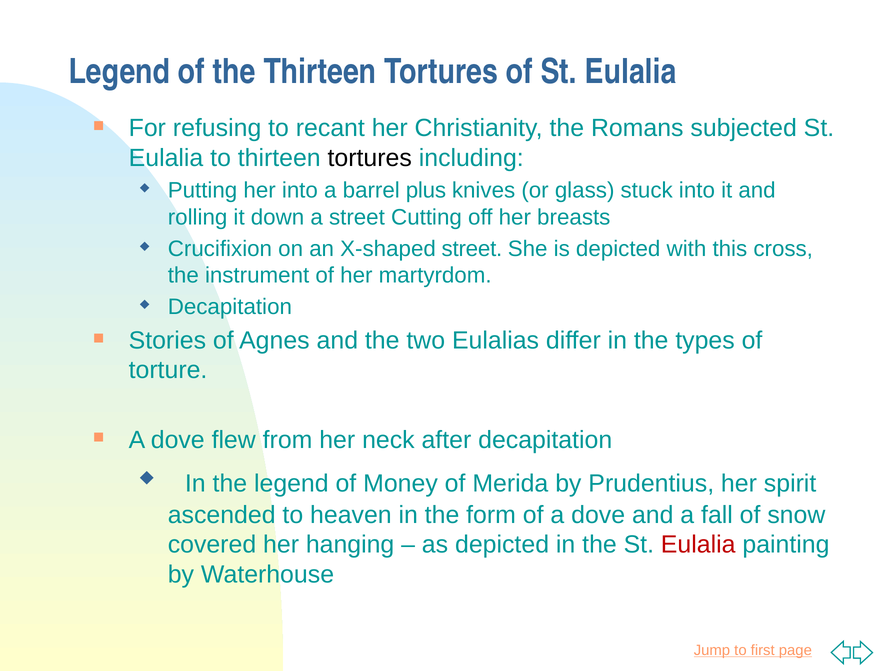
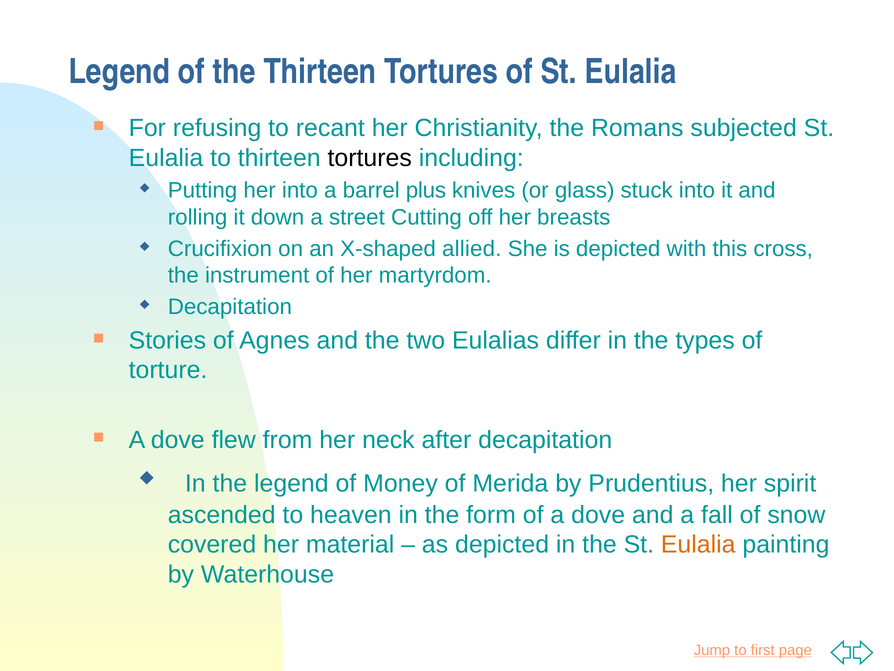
X-shaped street: street -> allied
hanging: hanging -> material
Eulalia at (698, 544) colour: red -> orange
